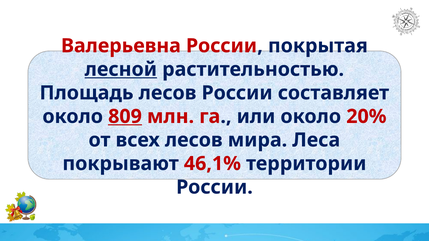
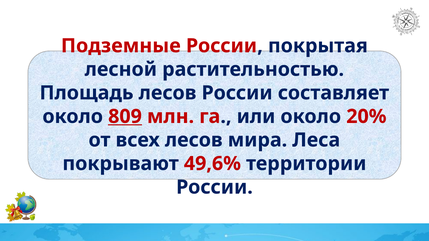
Валерьевна: Валерьевна -> Подземные
лесной underline: present -> none
46,1%: 46,1% -> 49,6%
